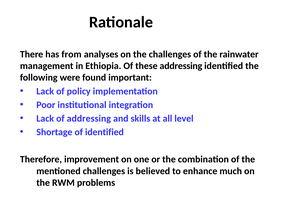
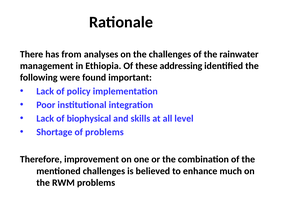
of addressing: addressing -> biophysical
of identified: identified -> problems
